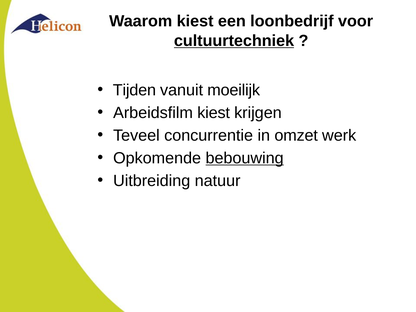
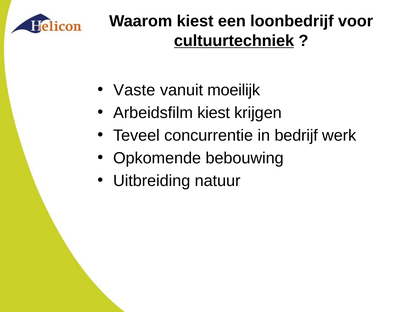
Tijden: Tijden -> Vaste
omzet: omzet -> bedrijf
bebouwing underline: present -> none
